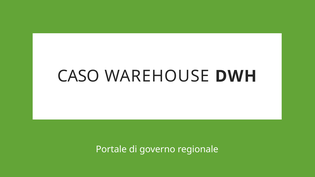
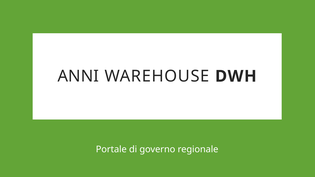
CASO: CASO -> ANNI
